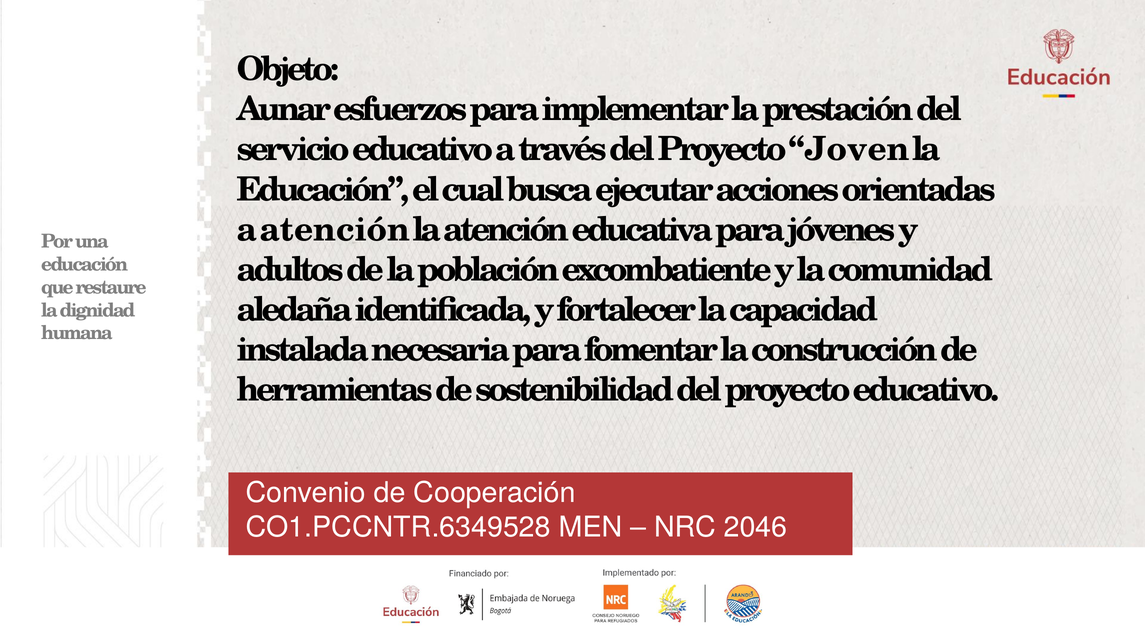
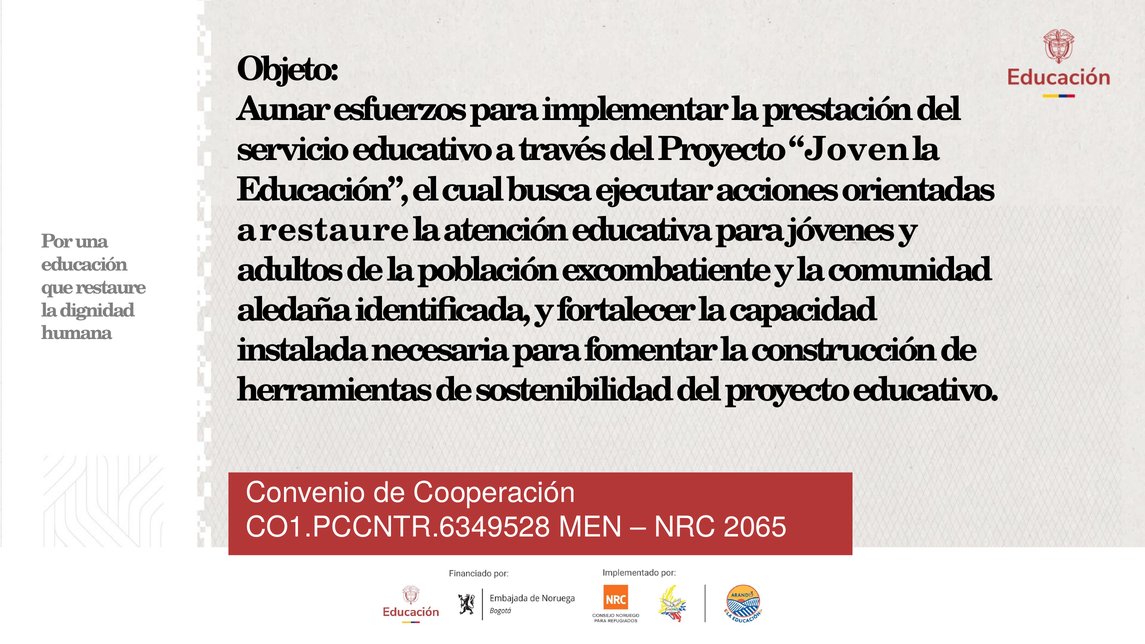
a atención: atención -> restaure
2046: 2046 -> 2065
